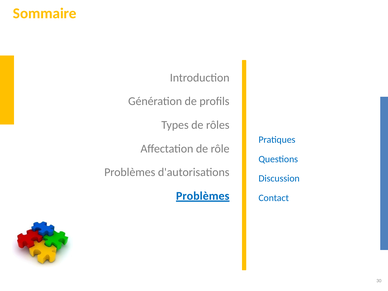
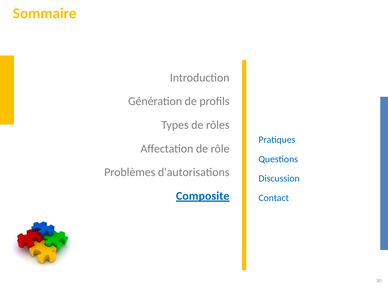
Problèmes at (203, 196): Problèmes -> Composite
